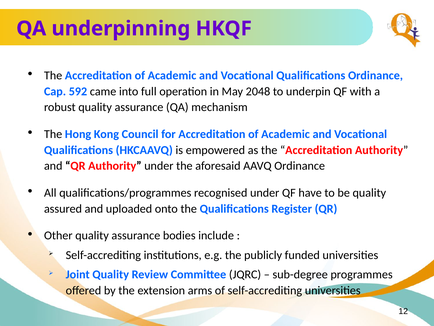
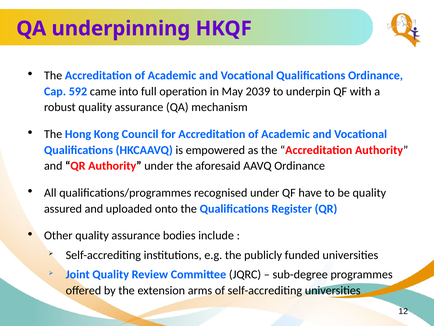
2048: 2048 -> 2039
